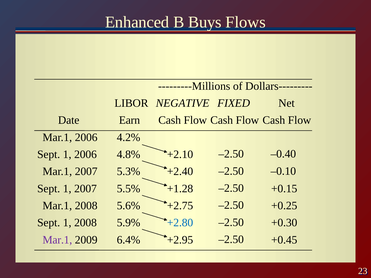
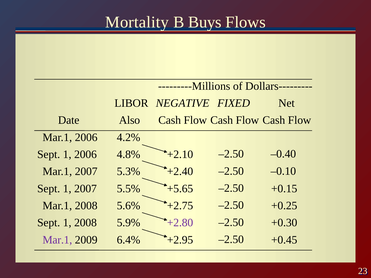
Enhanced: Enhanced -> Mortality
Earn: Earn -> Also
+1.28: +1.28 -> +5.65
+2.80 colour: blue -> purple
